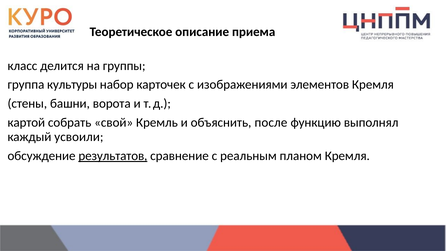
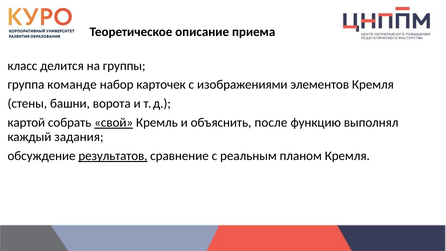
культуры: культуры -> команде
свой underline: none -> present
усвоили: усвоили -> задания
